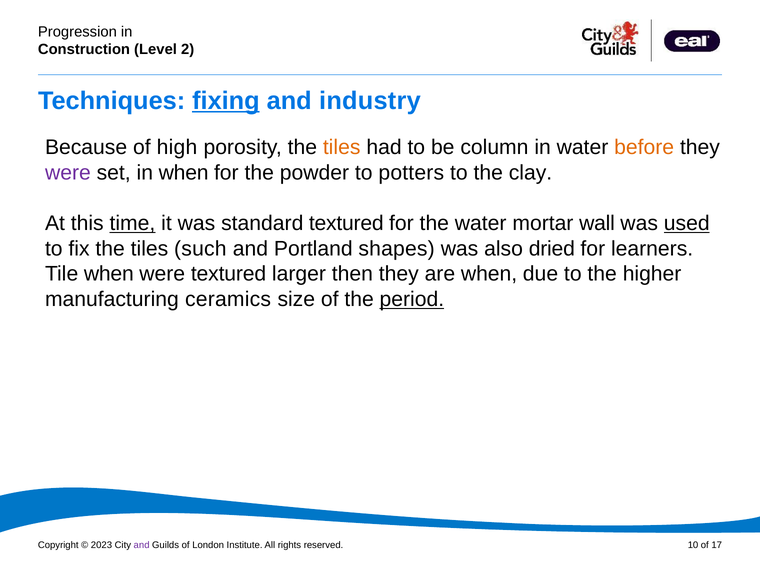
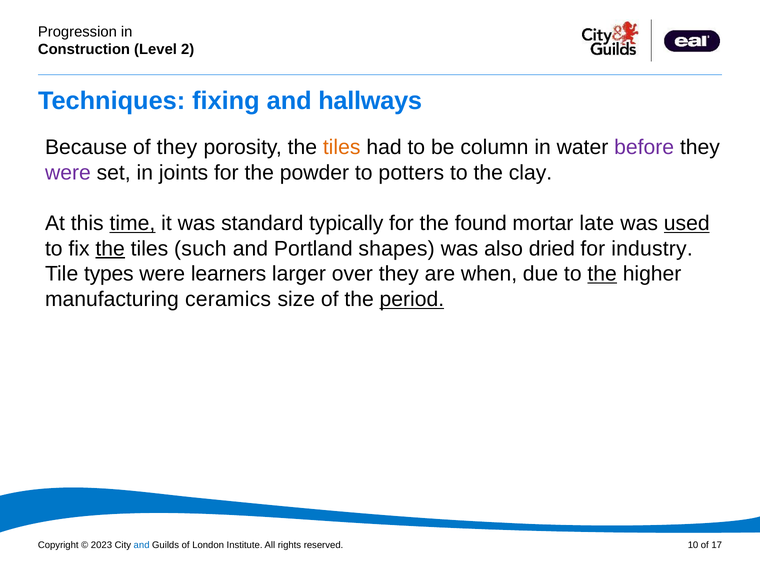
fixing underline: present -> none
industry: industry -> hallways
of high: high -> they
before colour: orange -> purple
in when: when -> joints
standard textured: textured -> typically
the water: water -> found
wall: wall -> late
the at (110, 249) underline: none -> present
learners: learners -> industry
Tile when: when -> types
were textured: textured -> learners
then: then -> over
the at (602, 274) underline: none -> present
and at (142, 545) colour: purple -> blue
